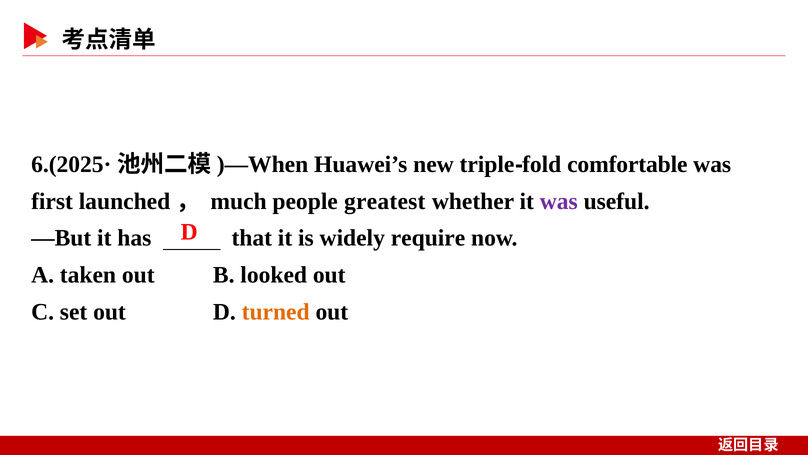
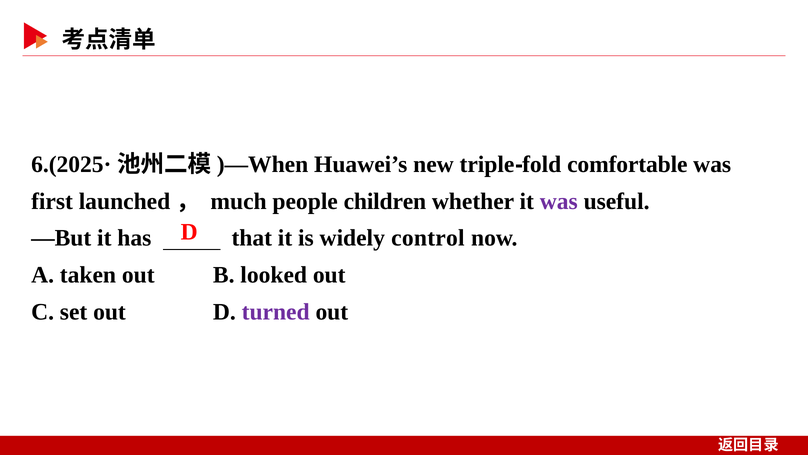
greatest: greatest -> children
require: require -> control
turned colour: orange -> purple
